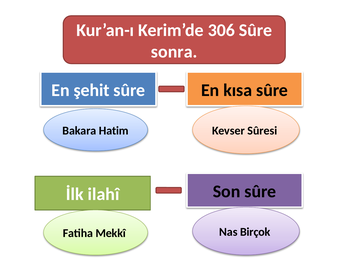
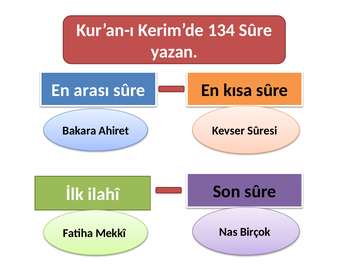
306: 306 -> 134
sonra: sonra -> yazan
şehit: şehit -> arası
Hatim: Hatim -> Ahiret
